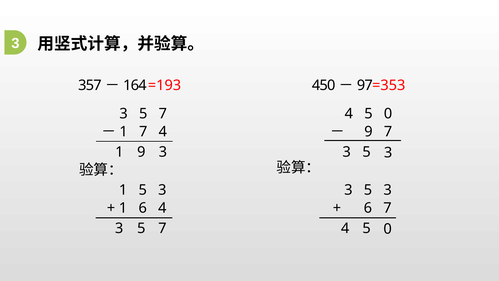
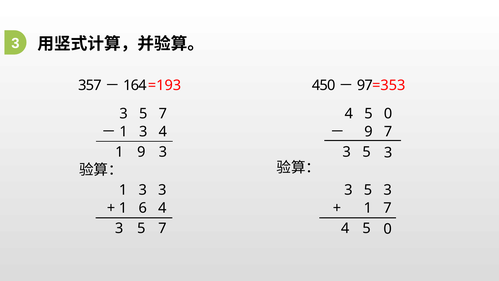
7 at (143, 132): 7 -> 3
5 at (143, 190): 5 -> 3
6 at (368, 208): 6 -> 1
